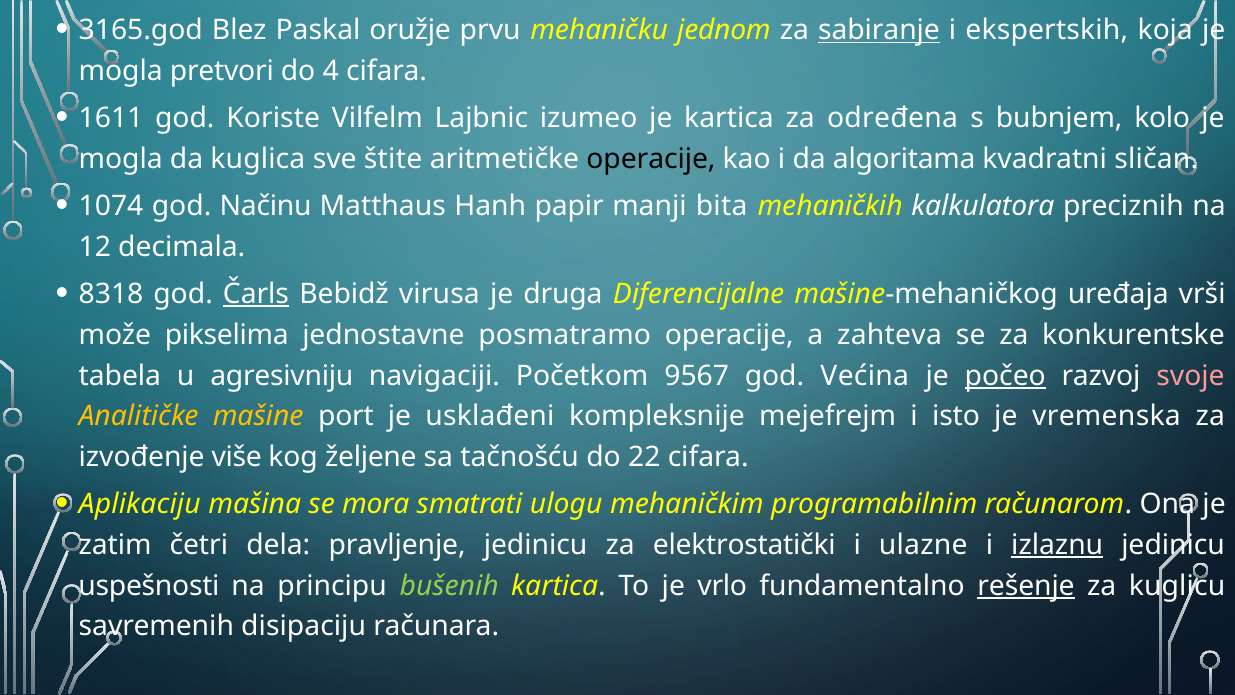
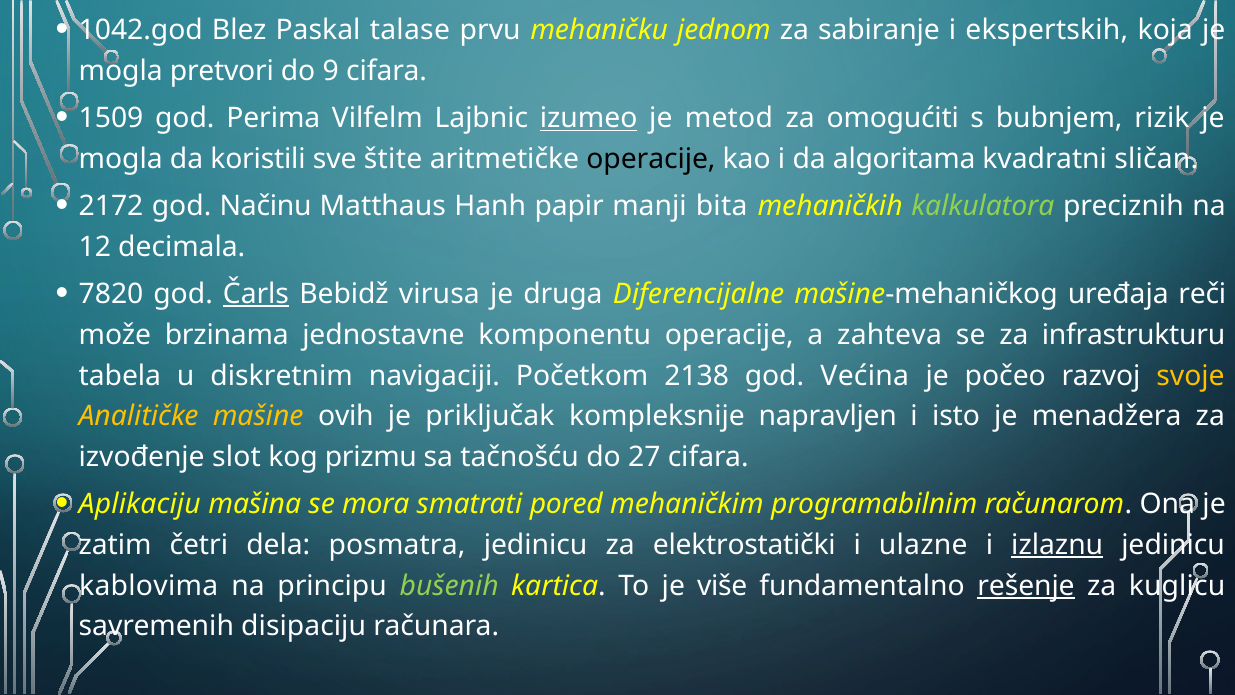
3165.god: 3165.god -> 1042.god
oružje: oružje -> talase
sabiranje underline: present -> none
4: 4 -> 9
1611: 1611 -> 1509
Koriste: Koriste -> Perima
izumeo underline: none -> present
je kartica: kartica -> metod
određena: određena -> omogućiti
kolo: kolo -> rizik
kuglica: kuglica -> koristili
1074: 1074 -> 2172
kalkulatora colour: white -> light green
8318: 8318 -> 7820
vrši: vrši -> reči
pikselima: pikselima -> brzinama
posmatramo: posmatramo -> komponentu
konkurentske: konkurentske -> infrastrukturu
agresivniju: agresivniju -> diskretnim
9567: 9567 -> 2138
počeo underline: present -> none
svoje colour: pink -> yellow
port: port -> ovih
usklađeni: usklađeni -> priključak
mejefrejm: mejefrejm -> napravljen
vremenska: vremenska -> menadžera
više: više -> slot
željene: željene -> prizmu
22: 22 -> 27
ulogu: ulogu -> pored
pravljenje: pravljenje -> posmatra
uspešnosti: uspešnosti -> kablovima
vrlo: vrlo -> više
